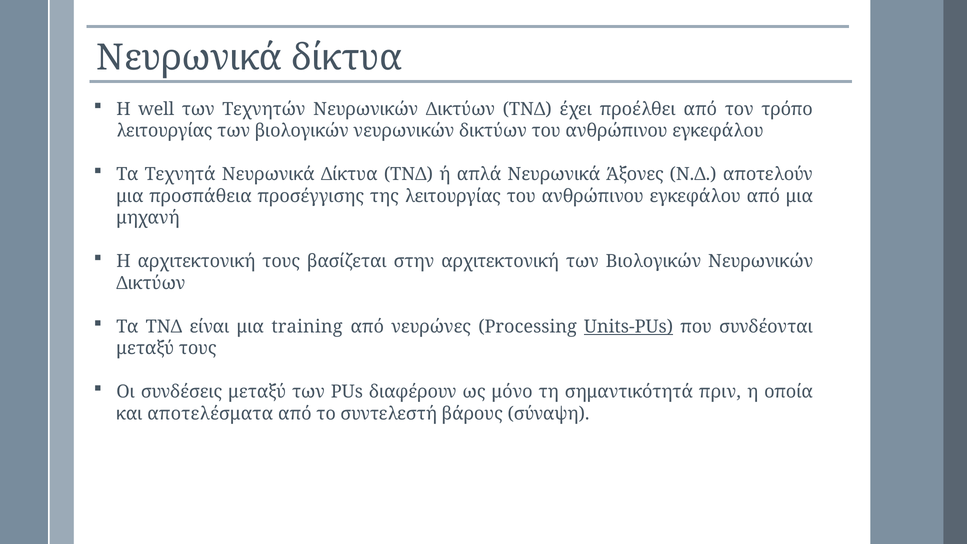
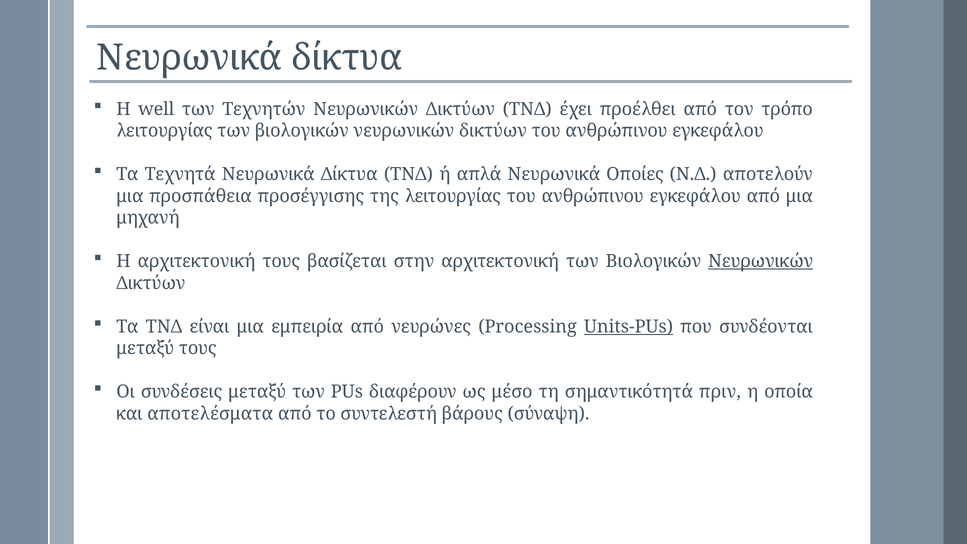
Άξονες: Άξονες -> Οποίες
Νευρωνικών at (761, 261) underline: none -> present
training: training -> εμπειρία
μόνο: μόνο -> μέσο
